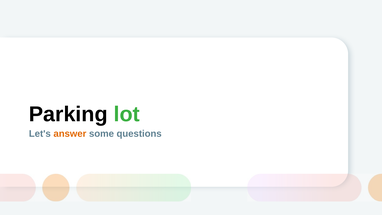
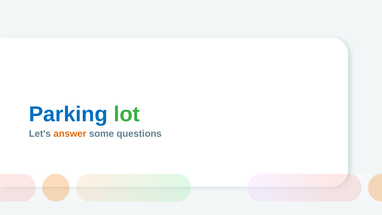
Parking colour: black -> blue
